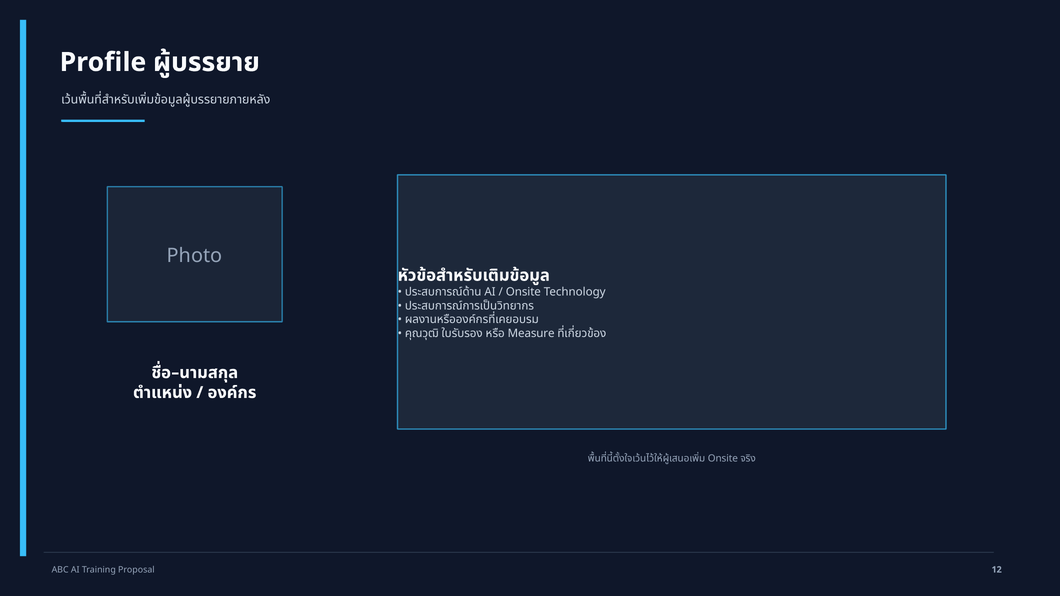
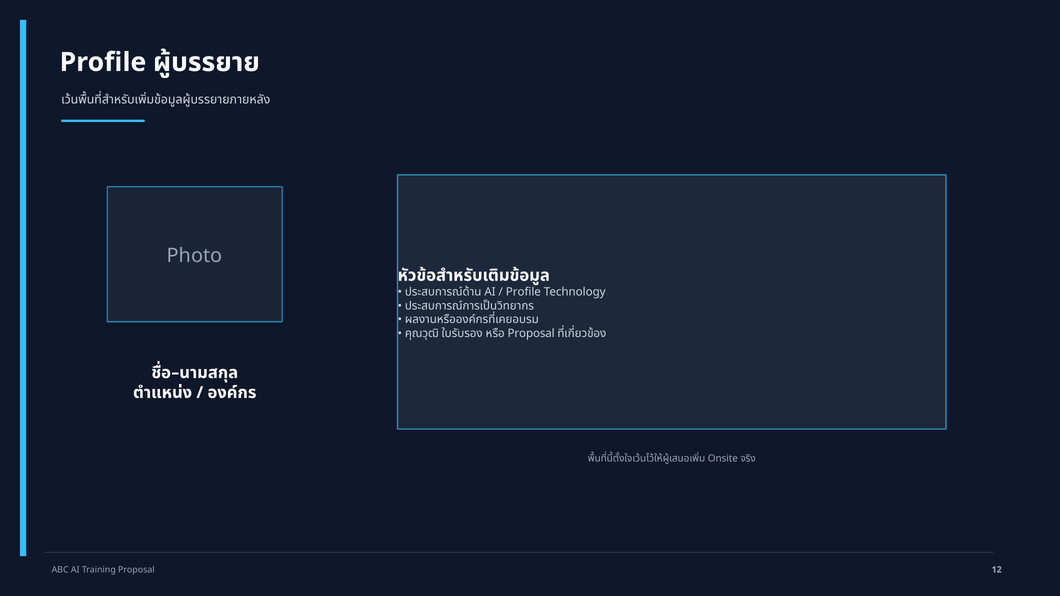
Onsite at (523, 292): Onsite -> Profile
Measure at (531, 334): Measure -> Proposal
